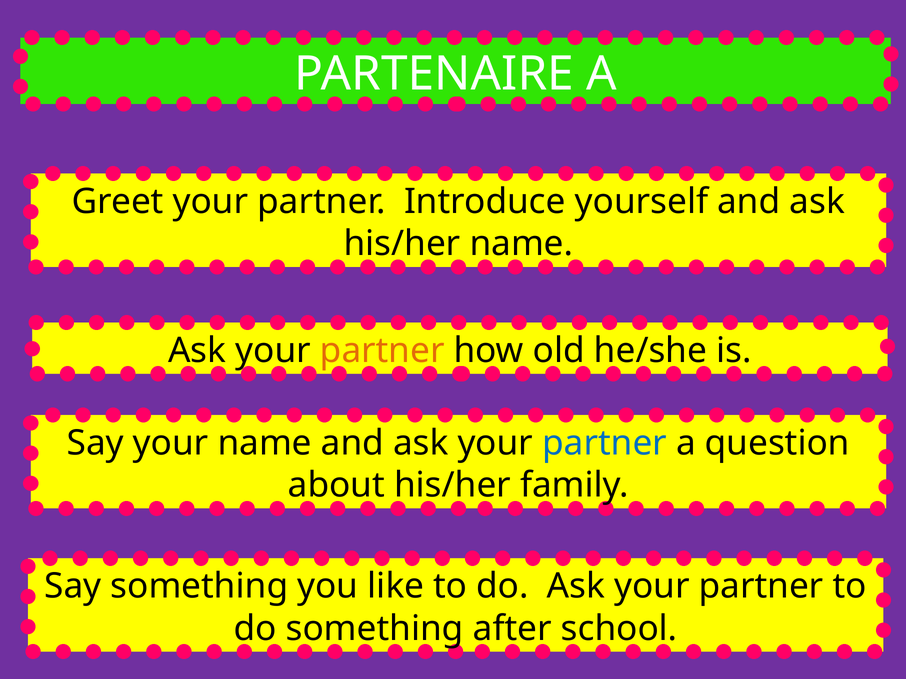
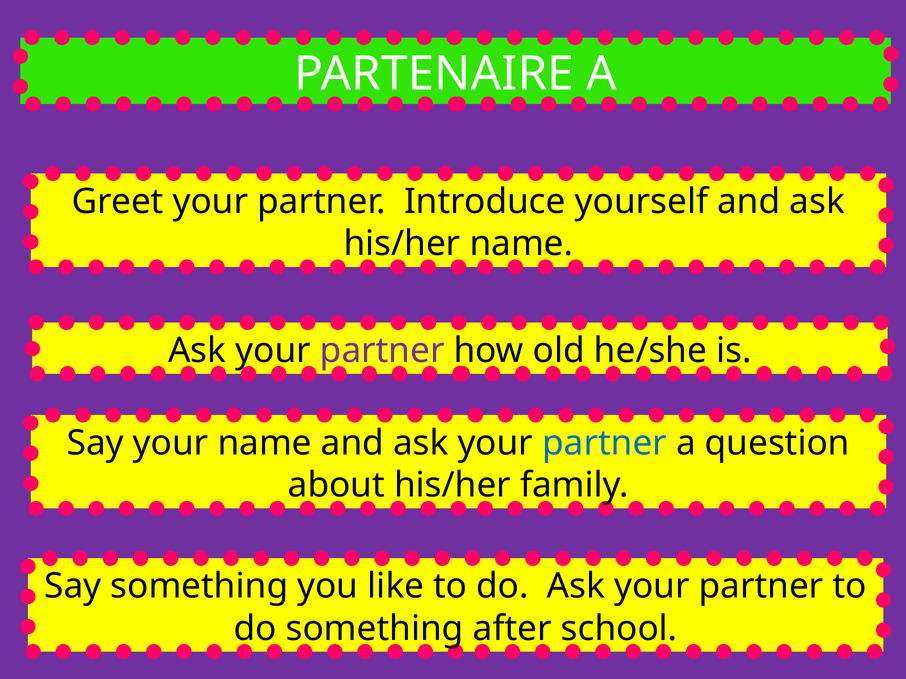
partner at (382, 351) colour: orange -> purple
